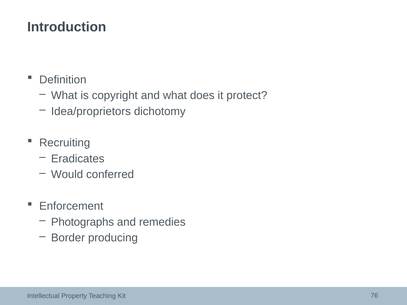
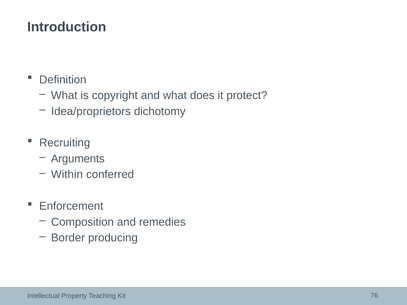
Eradicates: Eradicates -> Arguments
Would: Would -> Within
Photographs: Photographs -> Composition
